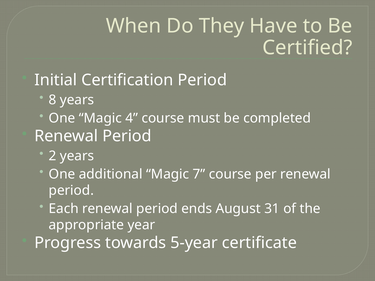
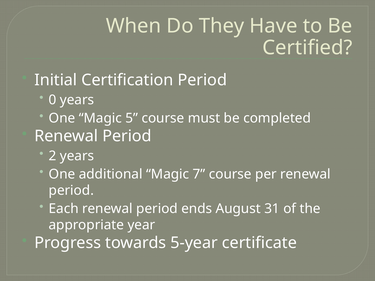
8: 8 -> 0
4: 4 -> 5
